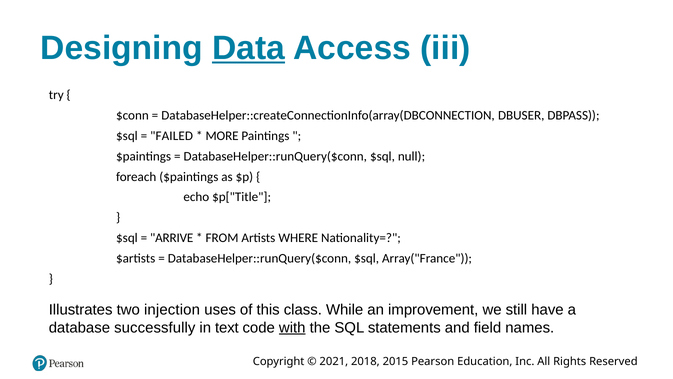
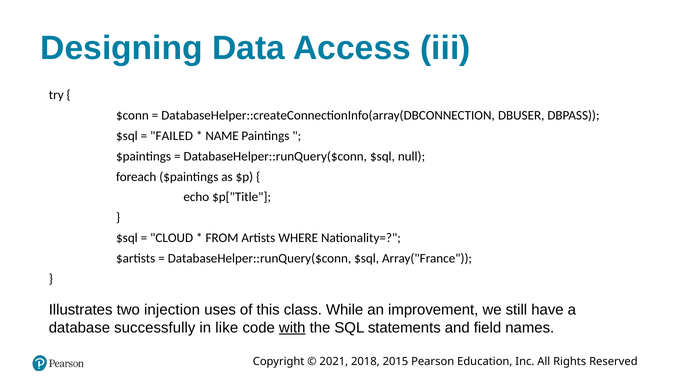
Data underline: present -> none
MORE: MORE -> NAME
ARRIVE: ARRIVE -> CLOUD
text: text -> like
